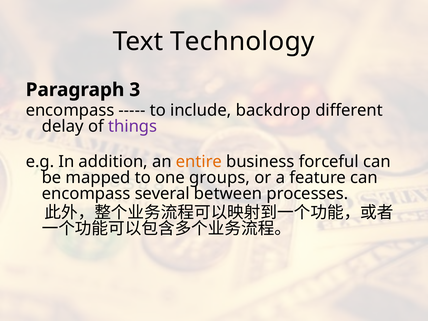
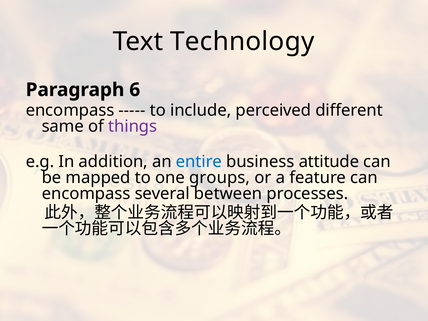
3: 3 -> 6
backdrop: backdrop -> perceived
delay: delay -> same
entire colour: orange -> blue
forceful: forceful -> attitude
